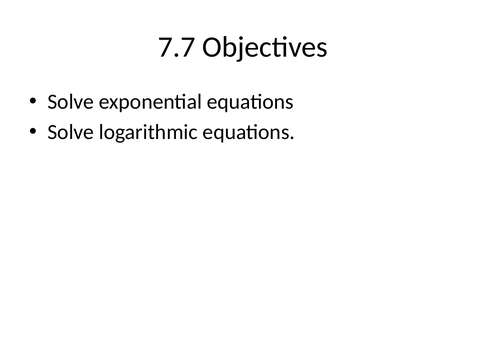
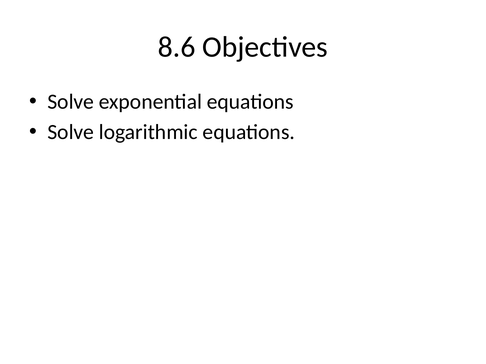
7.7: 7.7 -> 8.6
